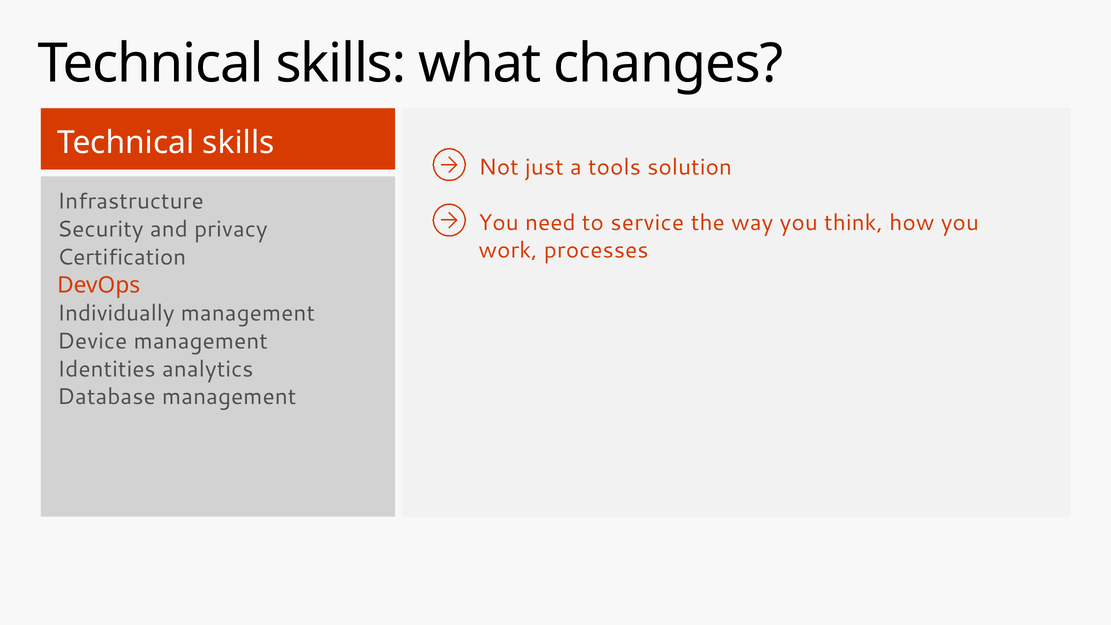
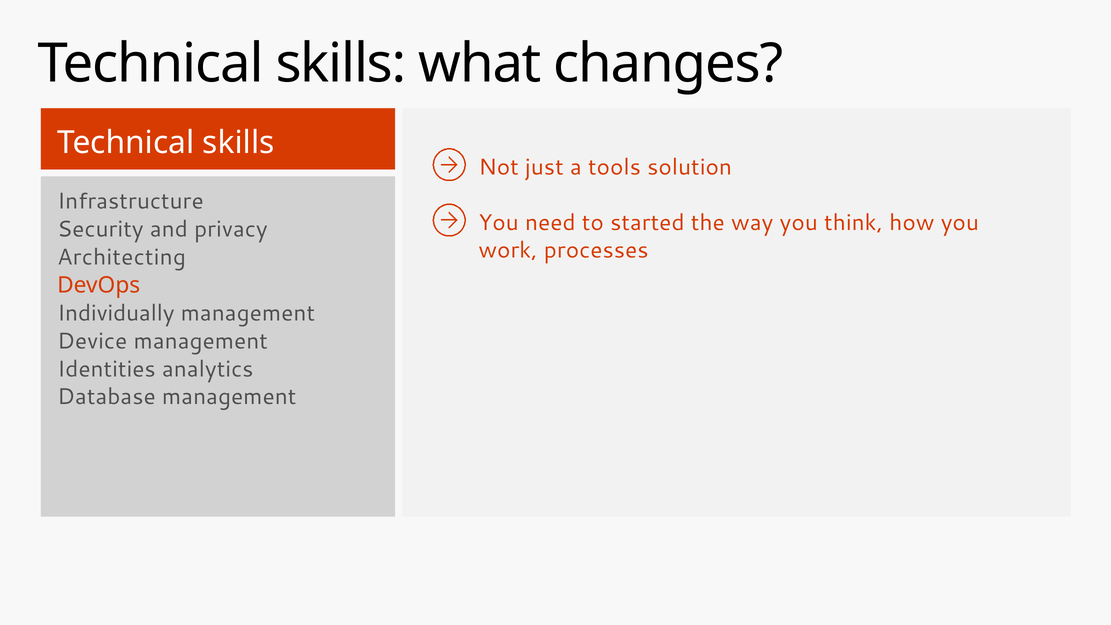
service: service -> started
Certification: Certification -> Architecting
